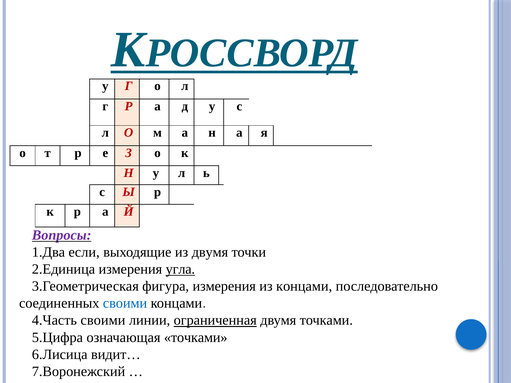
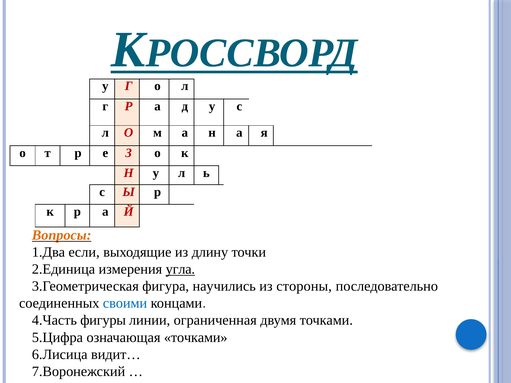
Вопросы colour: purple -> orange
из двумя: двумя -> длину
фигура измерения: измерения -> научились
из концами: концами -> стороны
своими at (103, 321): своими -> фигуры
ограниченная underline: present -> none
